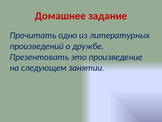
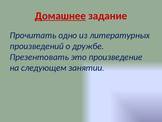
Домашнее underline: none -> present
